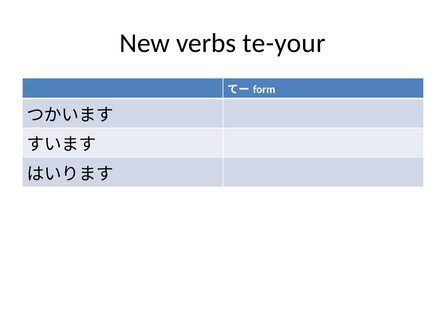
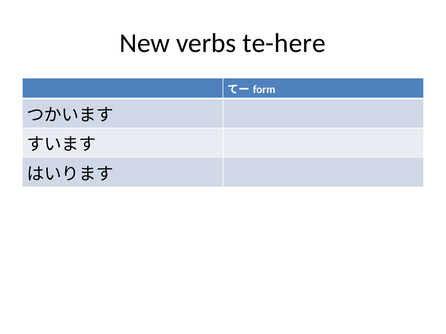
te-your: te-your -> te-here
